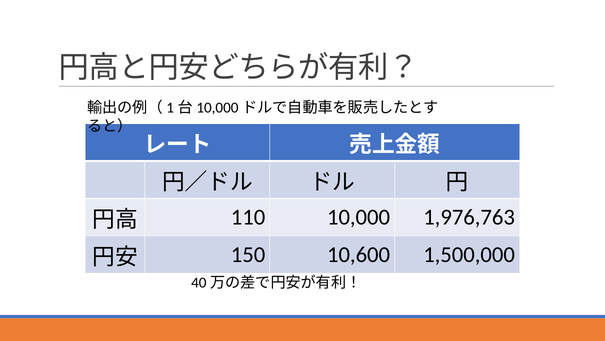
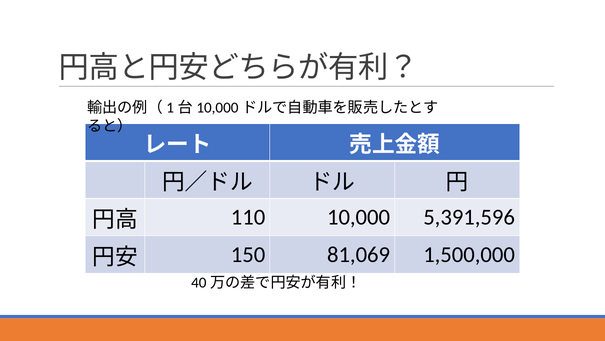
1,976,763: 1,976,763 -> 5,391,596
10,600: 10,600 -> 81,069
